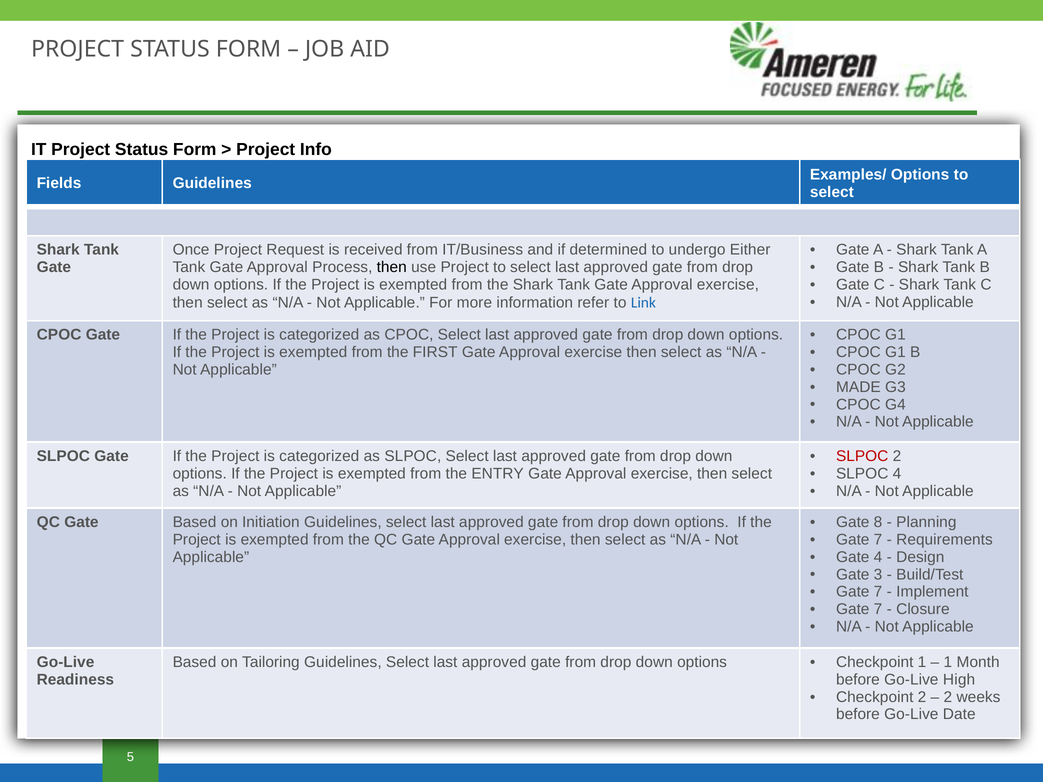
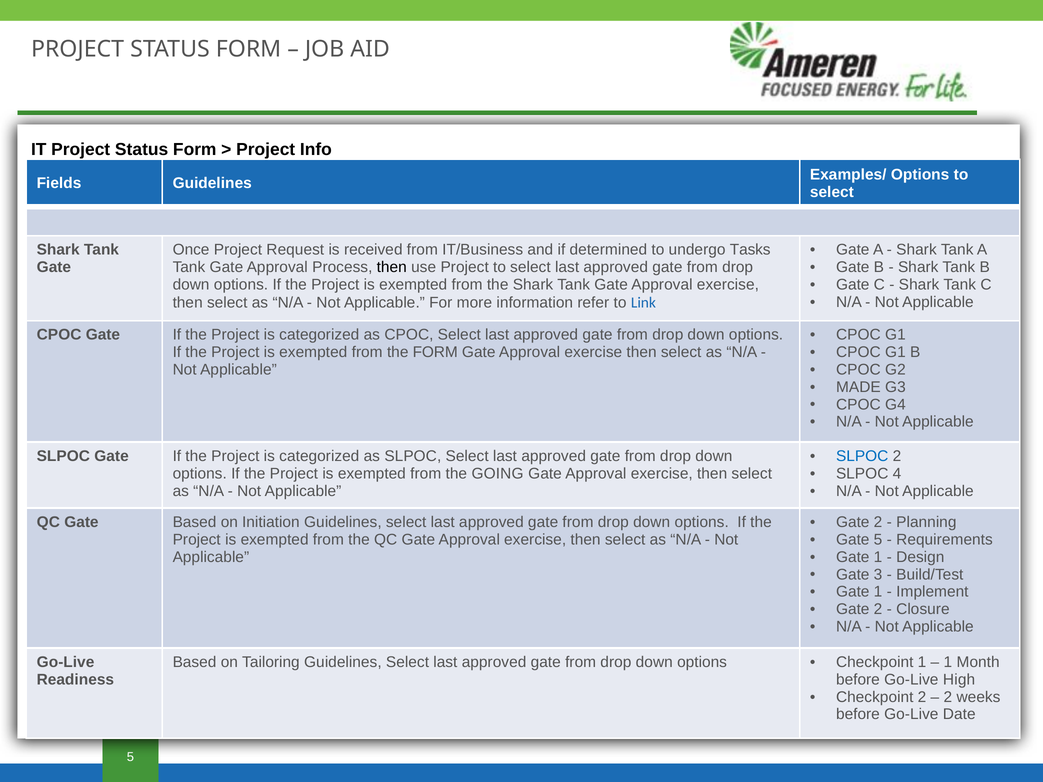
Either: Either -> Tasks
the FIRST: FIRST -> FORM
SLPOC at (862, 456) colour: red -> blue
ENTRY: ENTRY -> GOING
8 at (878, 522): 8 -> 2
7 at (878, 540): 7 -> 5
4 at (878, 557): 4 -> 1
7 at (878, 592): 7 -> 1
7 at (878, 609): 7 -> 2
